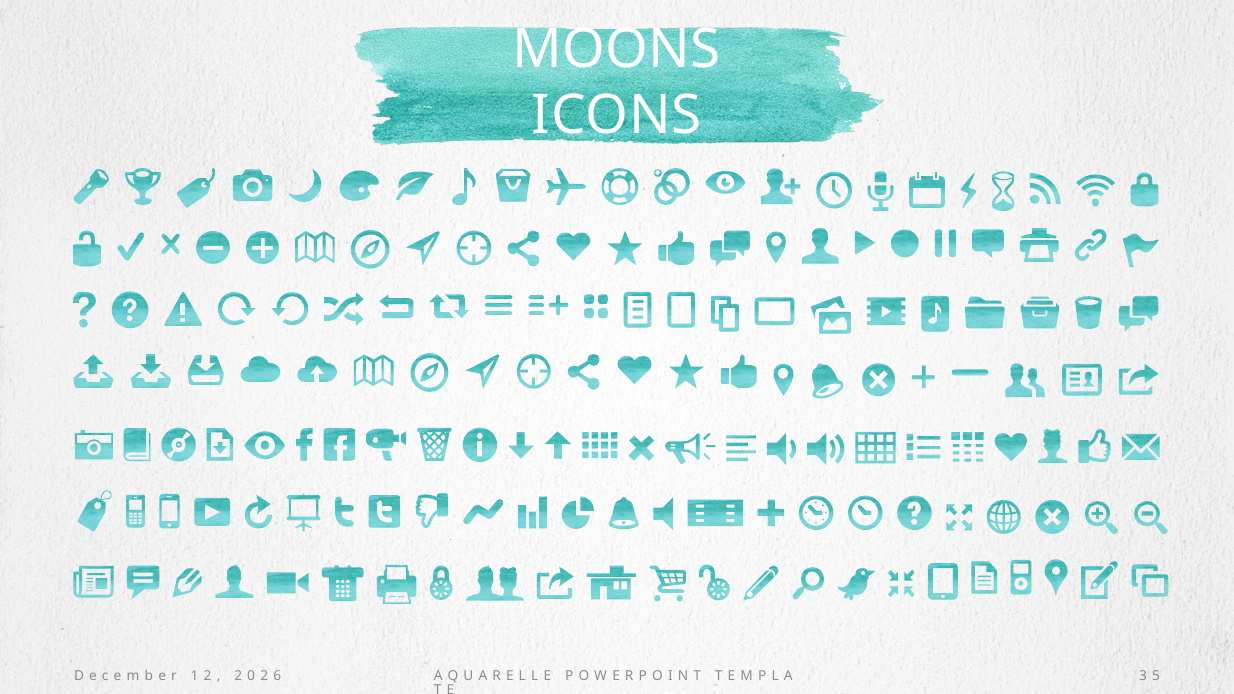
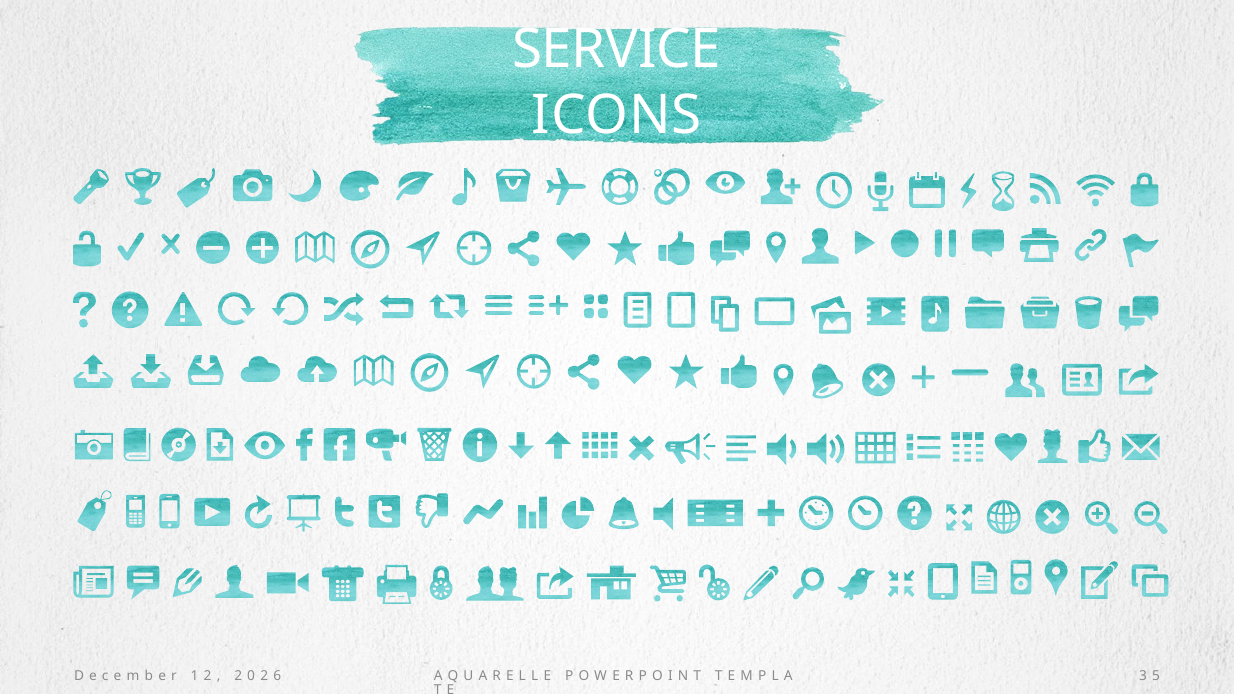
MOONS: MOONS -> SERVICE
